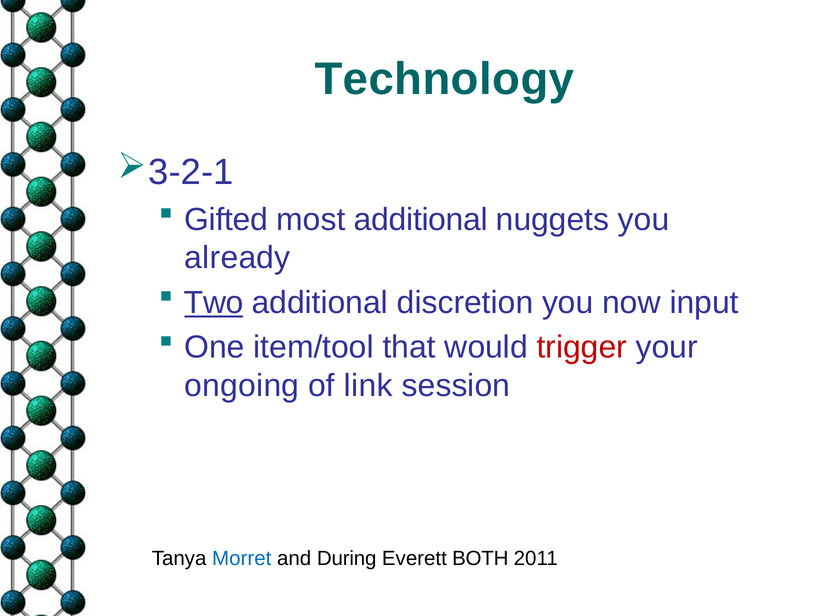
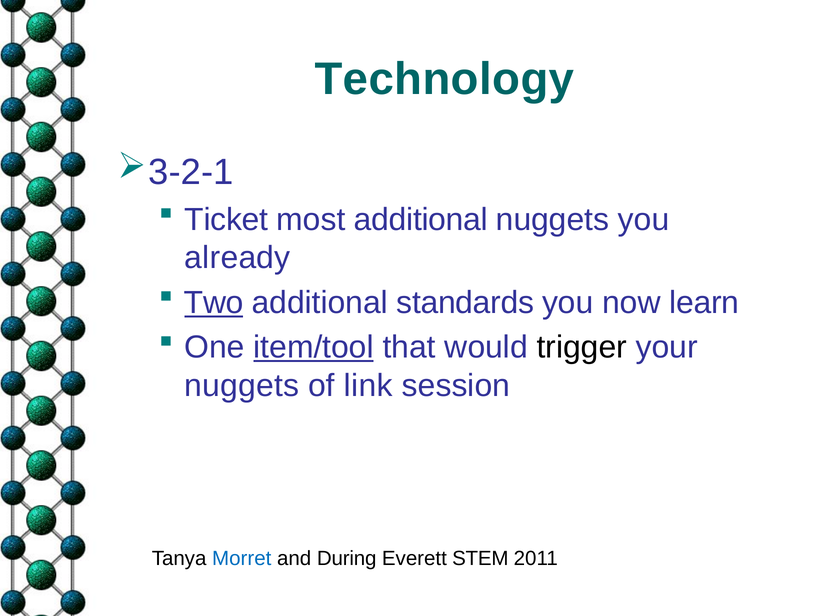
Gifted: Gifted -> Ticket
discretion: discretion -> standards
input: input -> learn
item/tool underline: none -> present
trigger colour: red -> black
ongoing at (242, 386): ongoing -> nuggets
BOTH: BOTH -> STEM
